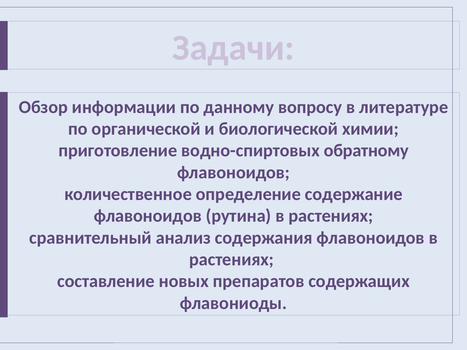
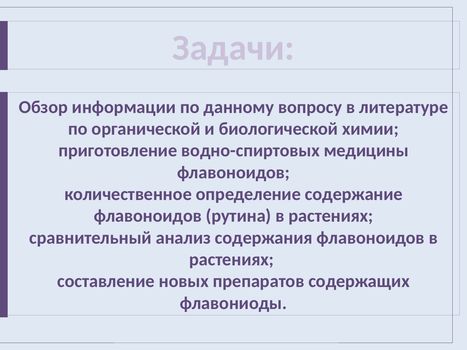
обратному: обратному -> медицины
